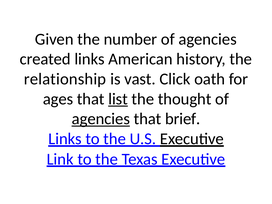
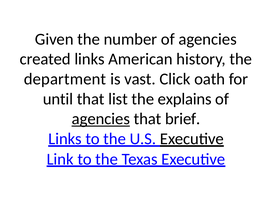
relationship: relationship -> department
ages: ages -> until
list underline: present -> none
thought: thought -> explains
